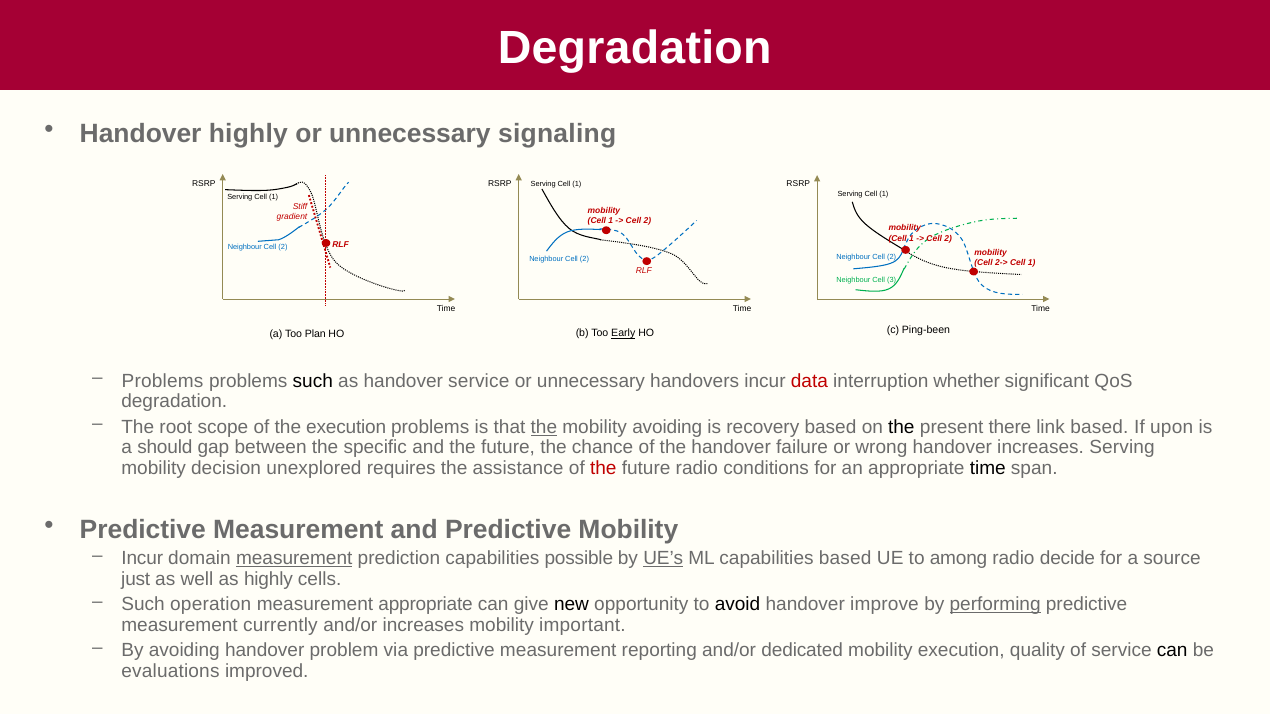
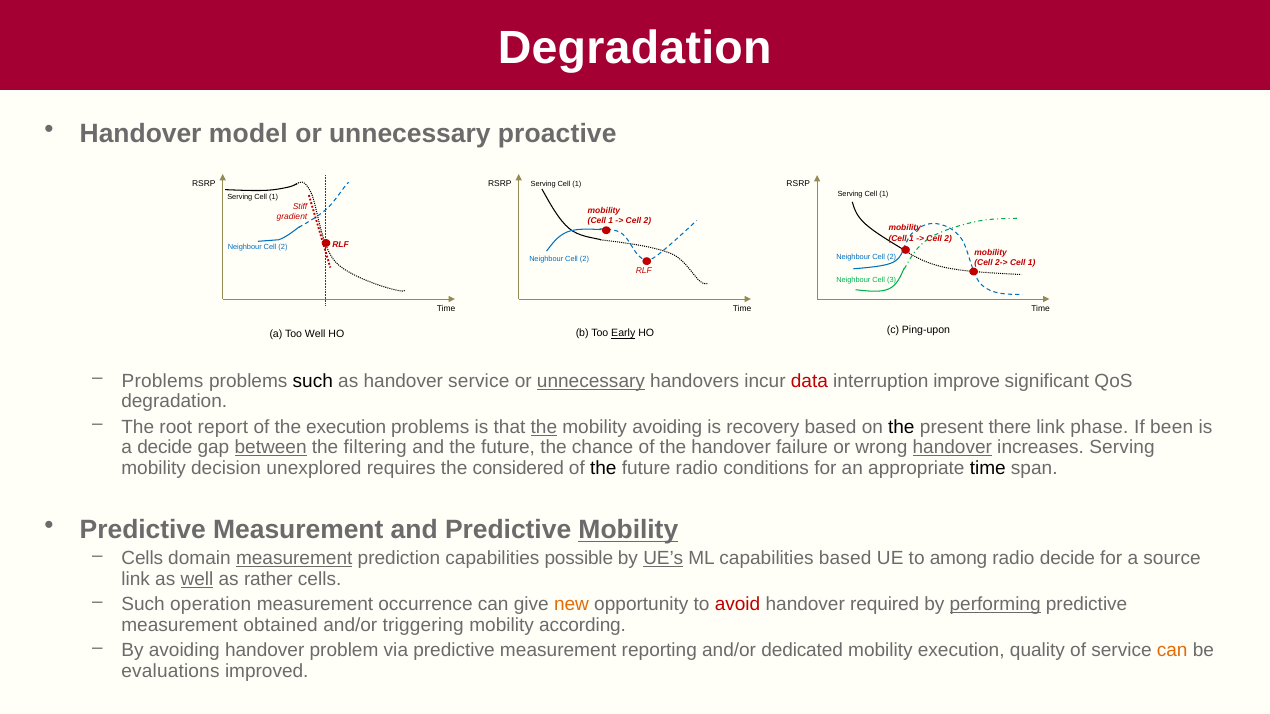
Handover highly: highly -> model
signaling: signaling -> proactive
Ping-been: Ping-been -> Ping-upon
Too Plan: Plan -> Well
unnecessary at (591, 381) underline: none -> present
whether: whether -> improve
scope: scope -> report
link based: based -> phase
upon: upon -> been
a should: should -> decide
between underline: none -> present
specific: specific -> filtering
handover at (952, 448) underline: none -> present
assistance: assistance -> considered
the at (603, 468) colour: red -> black
Mobility at (628, 530) underline: none -> present
Incur at (142, 559): Incur -> Cells
just at (136, 579): just -> link
well at (197, 579) underline: none -> present
as highly: highly -> rather
measurement appropriate: appropriate -> occurrence
new colour: black -> orange
avoid colour: black -> red
improve: improve -> required
currently: currently -> obtained
and/or increases: increases -> triggering
important: important -> according
can at (1172, 651) colour: black -> orange
